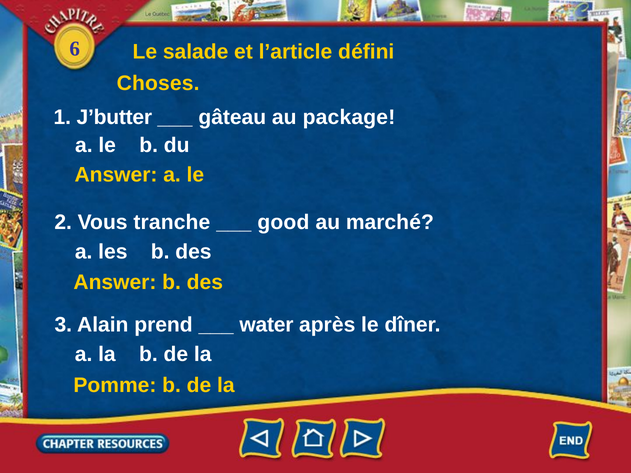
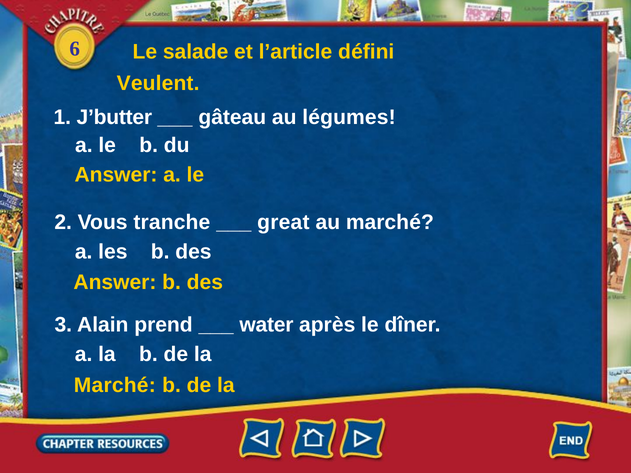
Choses: Choses -> Veulent
package: package -> légumes
good: good -> great
Pomme at (115, 385): Pomme -> Marché
